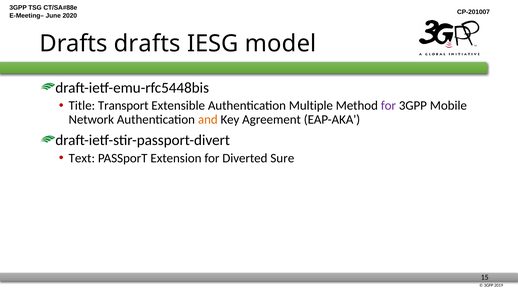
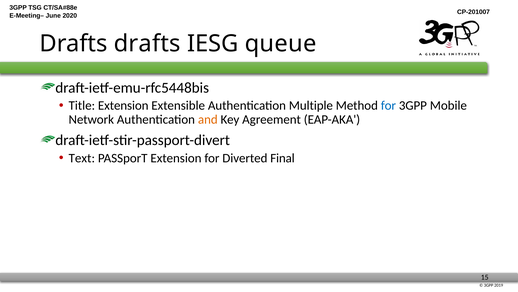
model: model -> queue
Title Transport: Transport -> Extension
for at (388, 105) colour: purple -> blue
Sure: Sure -> Final
